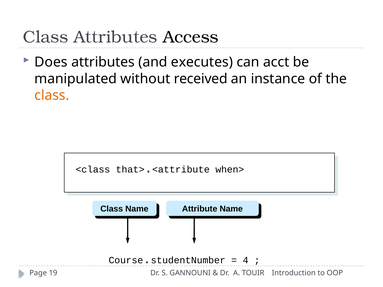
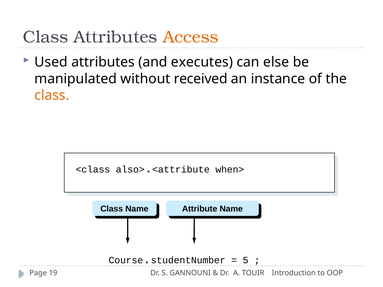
Access colour: black -> orange
Does: Does -> Used
acct: acct -> else
that>: that> -> also>
4: 4 -> 5
